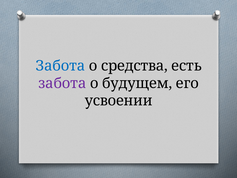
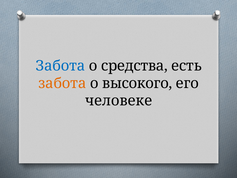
забота at (62, 83) colour: purple -> orange
будущем: будущем -> высокого
усвоении: усвоении -> человеке
